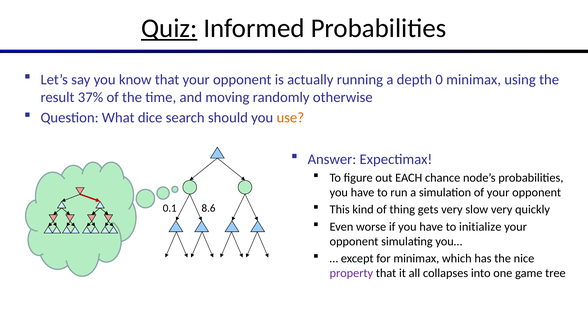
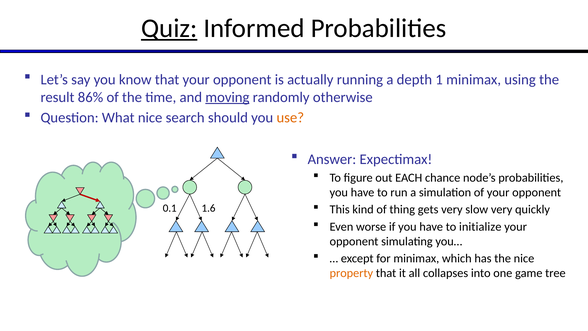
0: 0 -> 1
37%: 37% -> 86%
moving underline: none -> present
What dice: dice -> nice
8.6: 8.6 -> 1.6
property colour: purple -> orange
